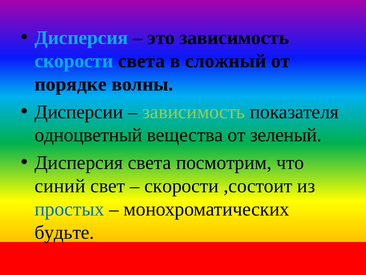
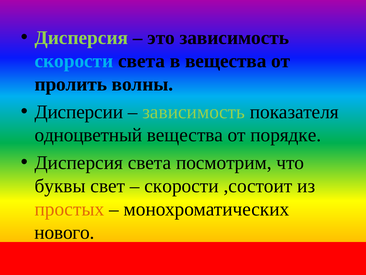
Дисперсия at (81, 38) colour: light blue -> light green
в сложный: сложный -> вещества
порядке: порядке -> пролить
зеленый: зеленый -> порядке
синий: синий -> буквы
простых colour: blue -> orange
будьте: будьте -> нового
